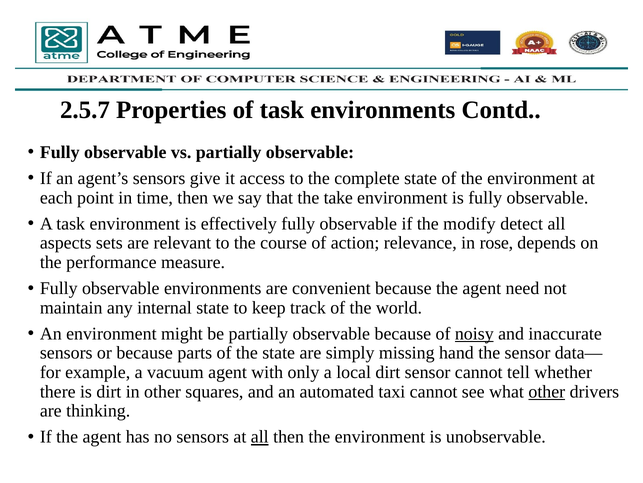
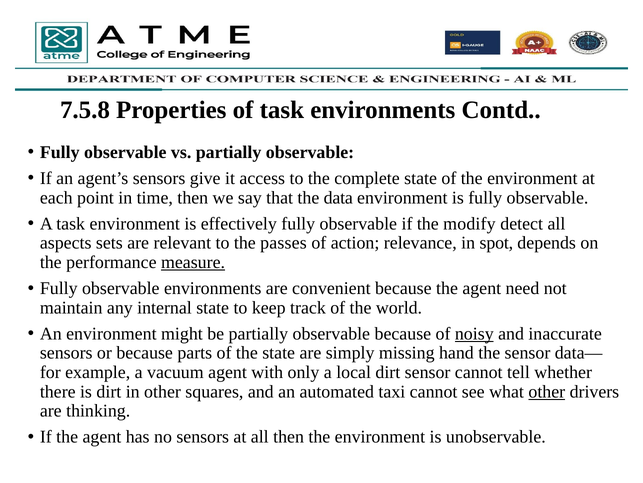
2.5.7: 2.5.7 -> 7.5.8
take: take -> data
course: course -> passes
rose: rose -> spot
measure underline: none -> present
all at (260, 436) underline: present -> none
